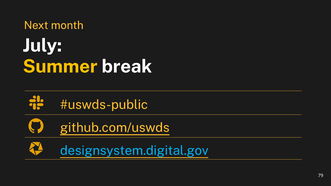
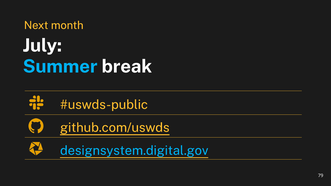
Summer colour: yellow -> light blue
